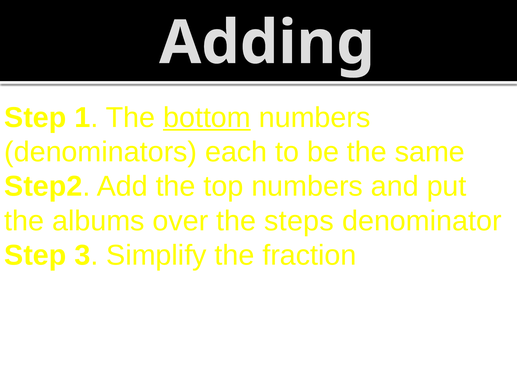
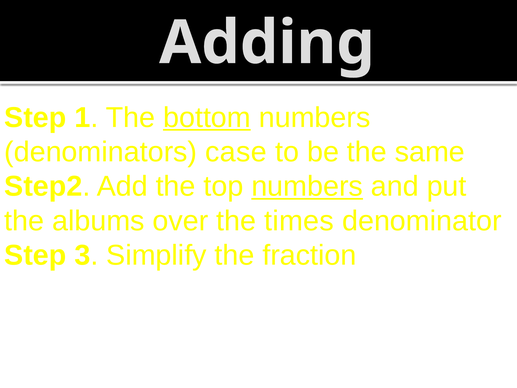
each: each -> case
numbers at (307, 186) underline: none -> present
steps: steps -> times
